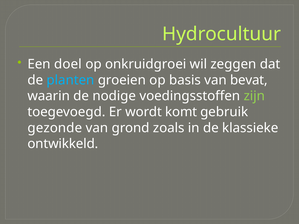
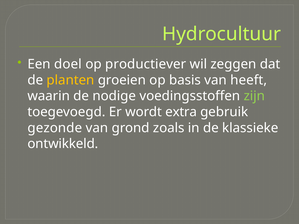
onkruidgroei: onkruidgroei -> productiever
planten colour: light blue -> yellow
bevat: bevat -> heeft
komt: komt -> extra
